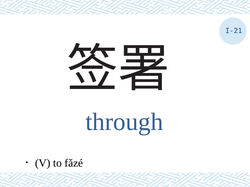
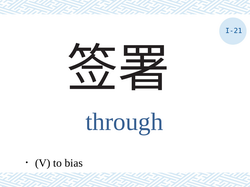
fǎzé: fǎzé -> bias
